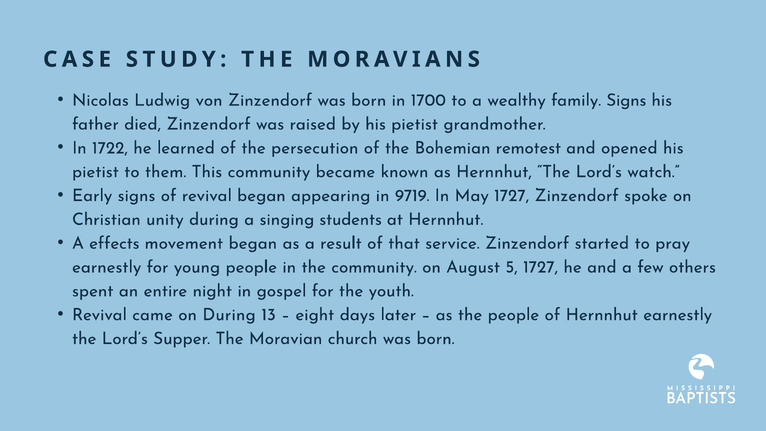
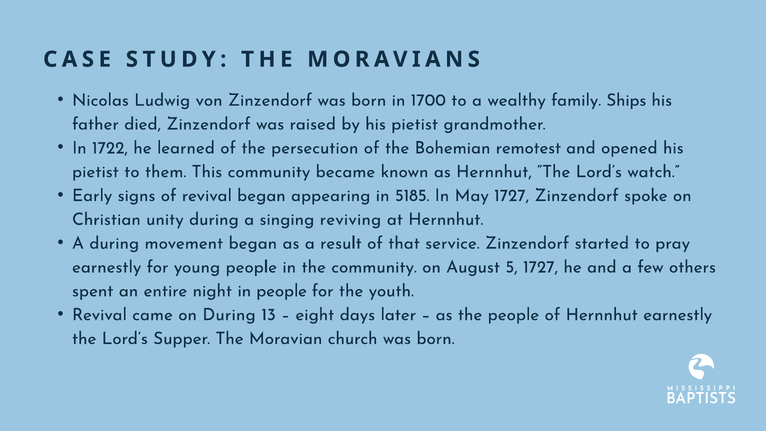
family Signs: Signs -> Ships
9719: 9719 -> 5185
students: students -> reviving
A effects: effects -> during
in gospel: gospel -> people
